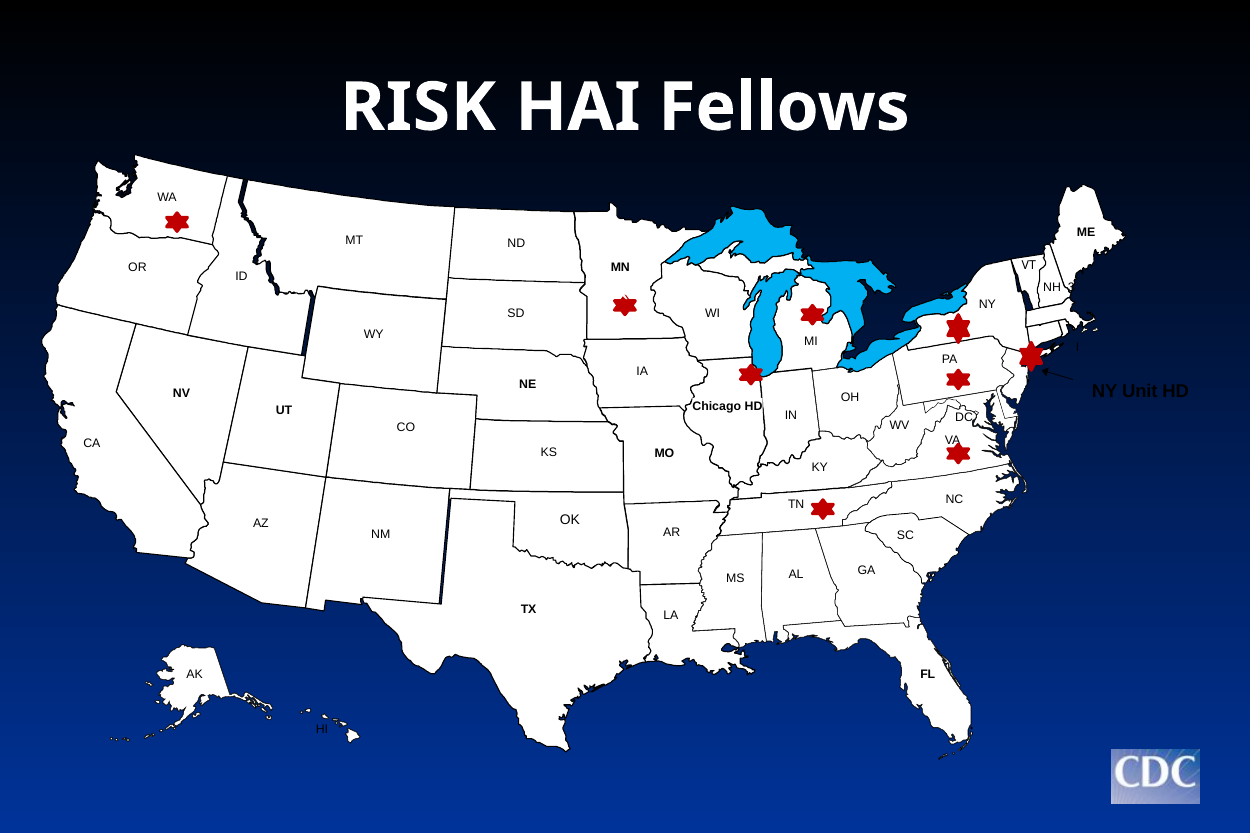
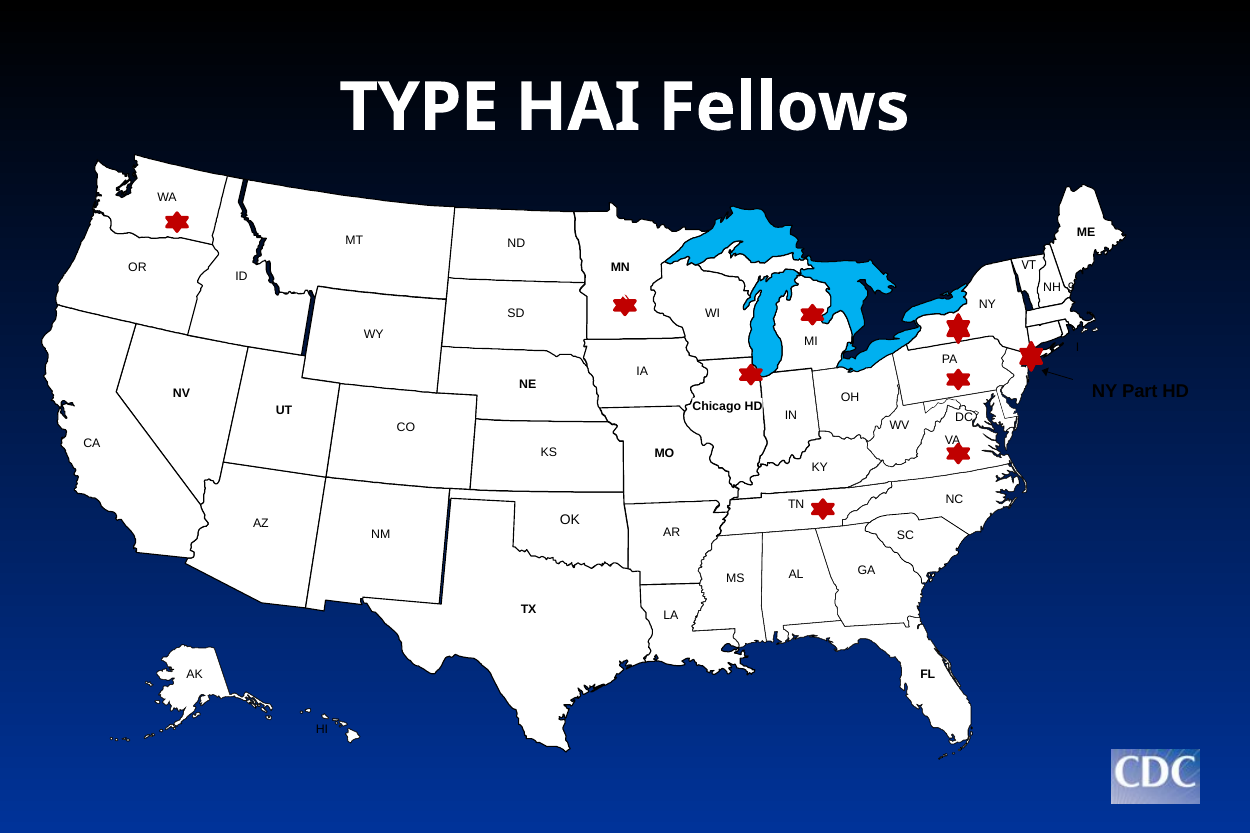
RISK: RISK -> TYPE
3: 3 -> 9
Unit: Unit -> Part
